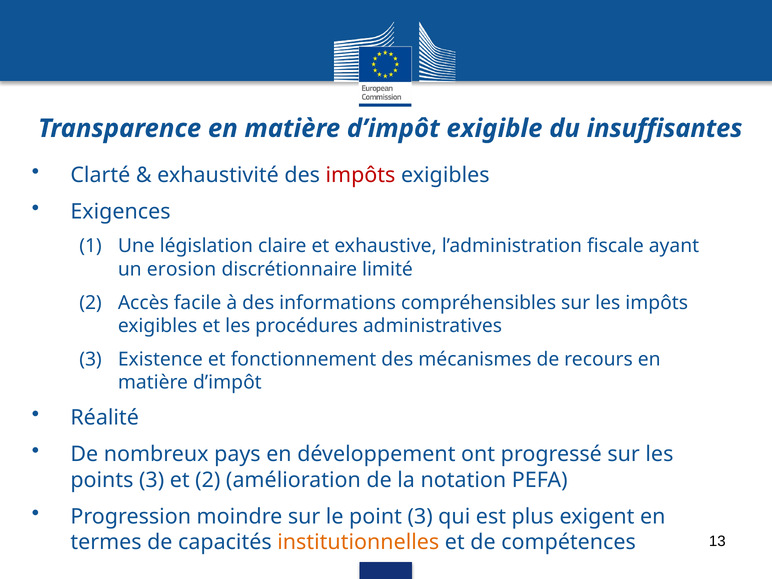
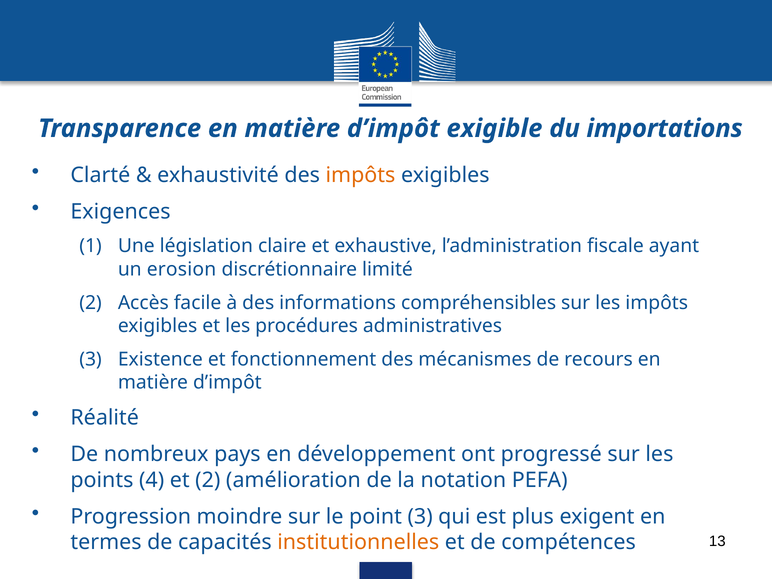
insuffisantes: insuffisantes -> importations
impôts at (360, 175) colour: red -> orange
points 3: 3 -> 4
